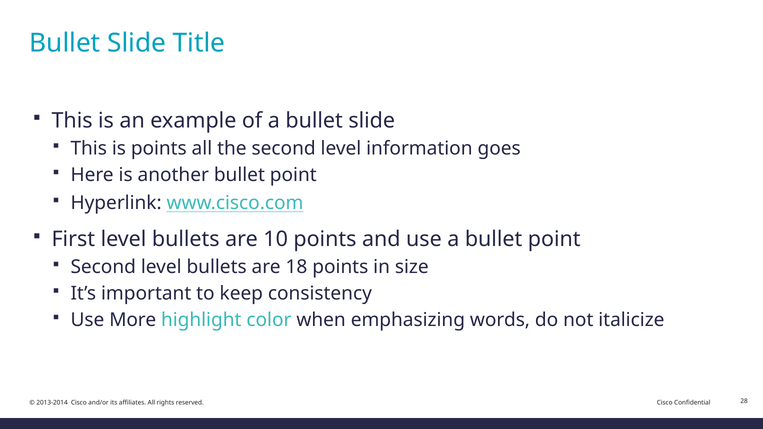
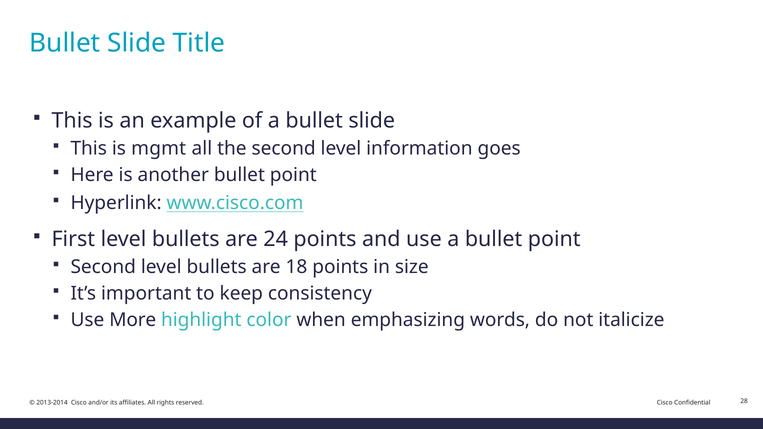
is points: points -> mgmt
10: 10 -> 24
